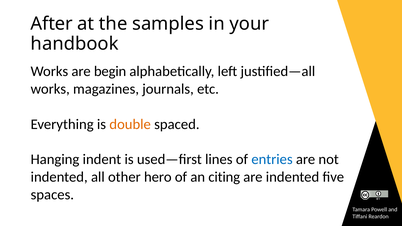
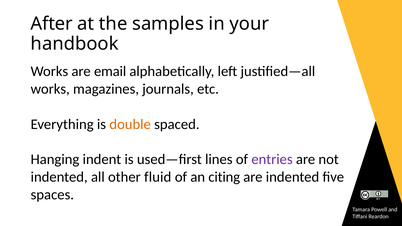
begin: begin -> email
entries colour: blue -> purple
hero: hero -> fluid
